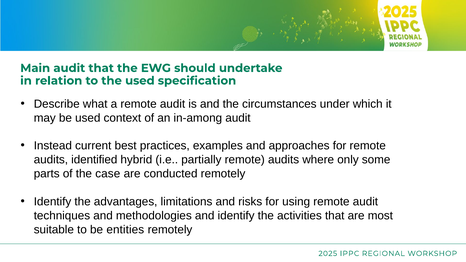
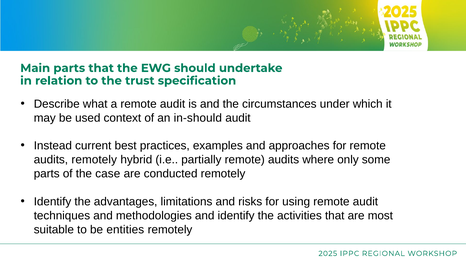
Main audit: audit -> parts
the used: used -> trust
in-among: in-among -> in-should
audits identified: identified -> remotely
